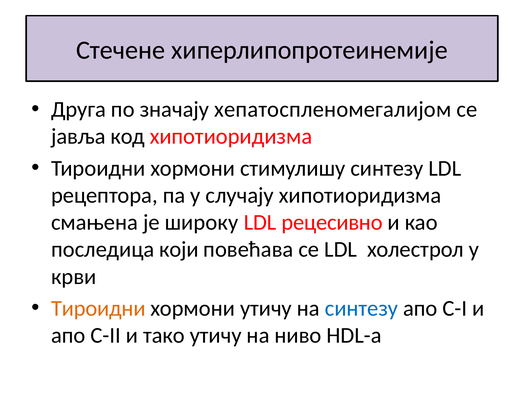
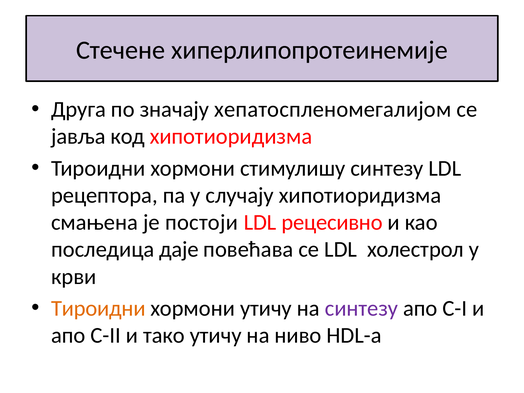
широку: широку -> постоји
који: који -> даје
синтезу at (361, 308) colour: blue -> purple
